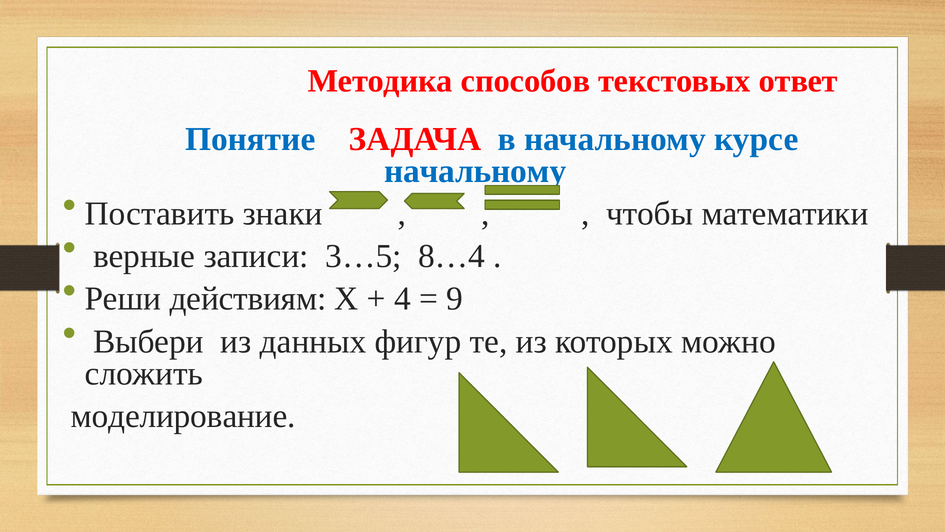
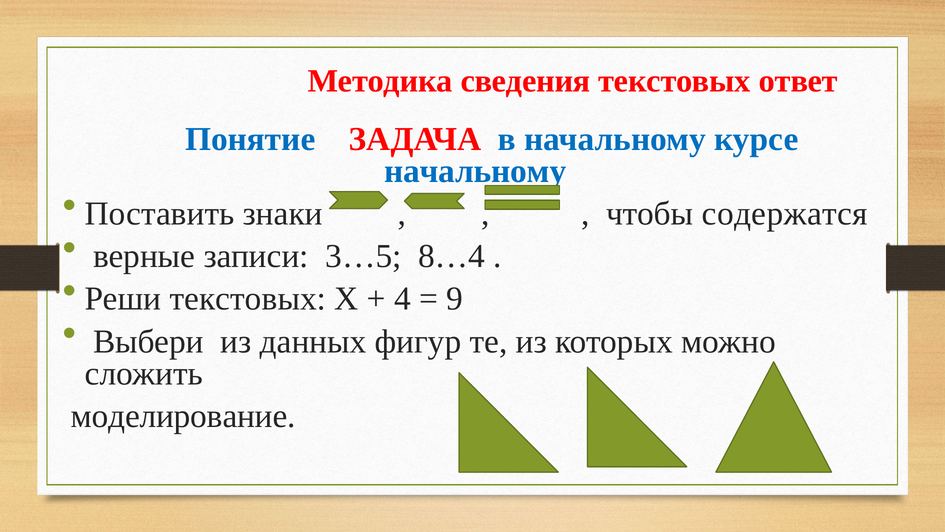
способов: способов -> сведения
математики: математики -> содержатся
Реши действиям: действиям -> текстовых
